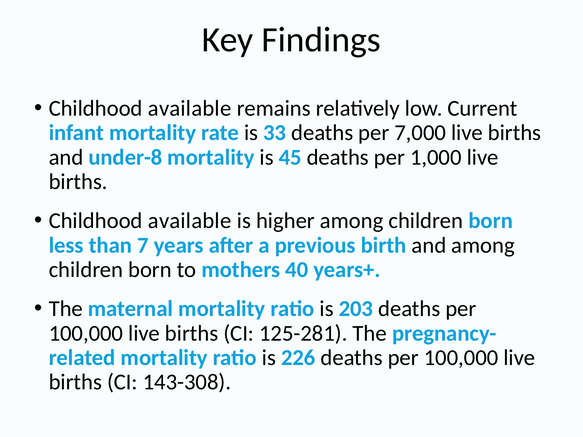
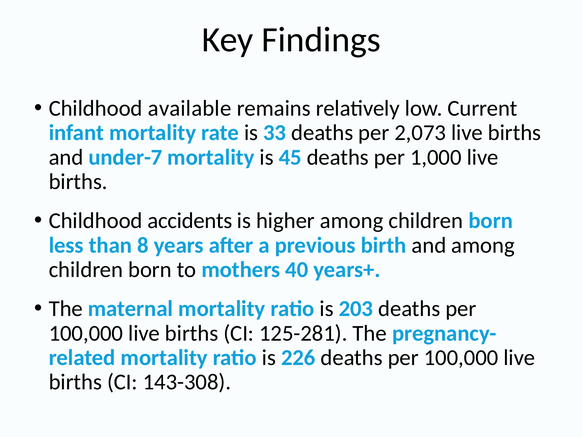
7,000: 7,000 -> 2,073
under-8: under-8 -> under-7
available at (190, 221): available -> accidents
7: 7 -> 8
